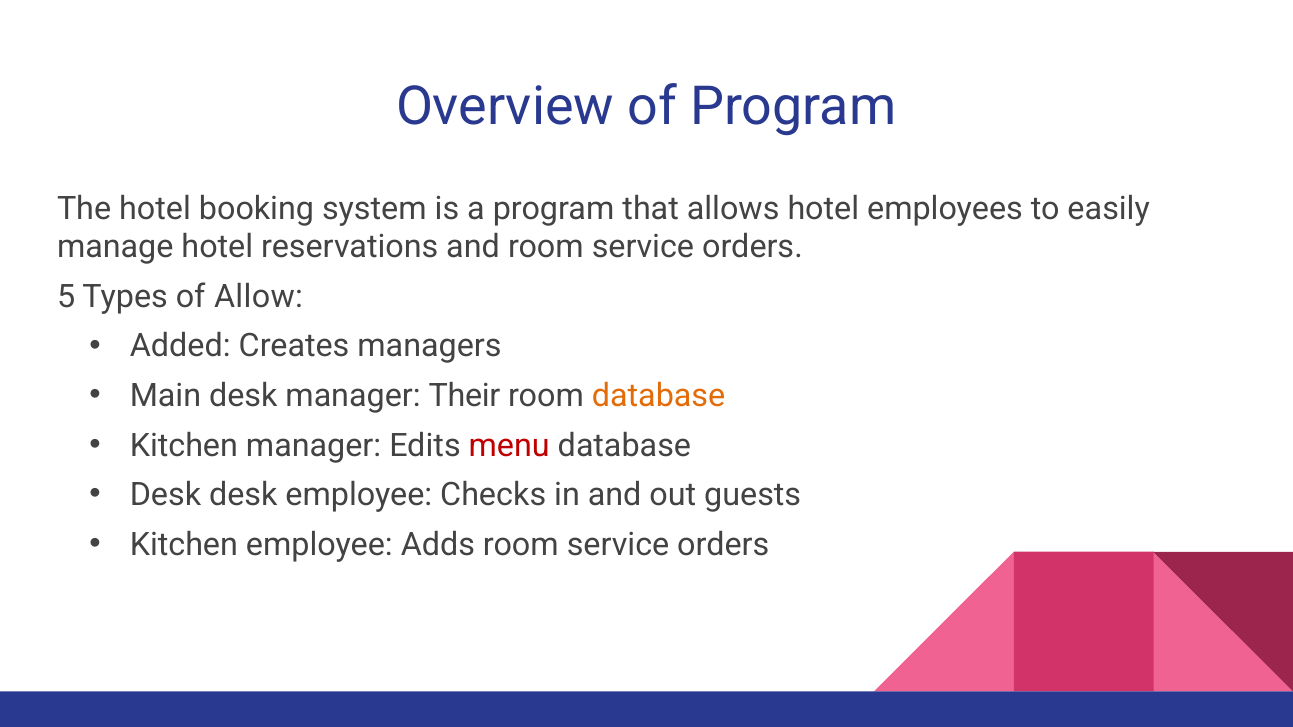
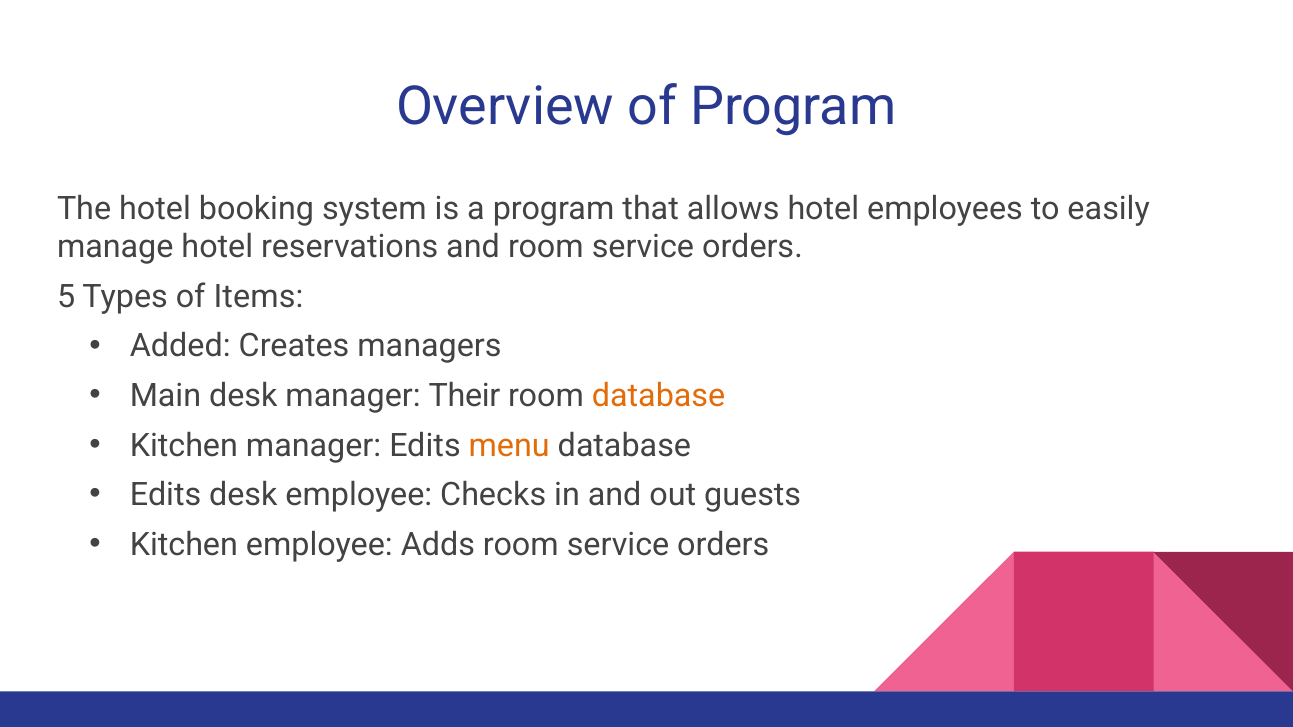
Allow: Allow -> Items
menu colour: red -> orange
Desk at (165, 495): Desk -> Edits
